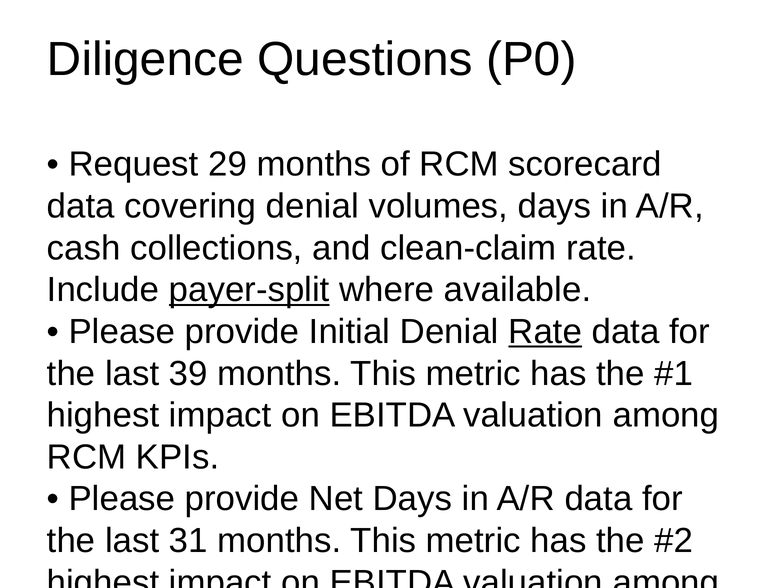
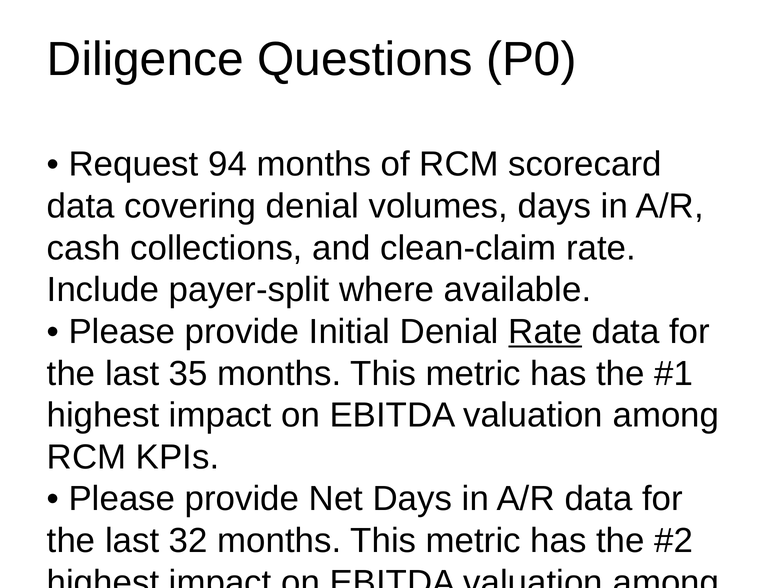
29: 29 -> 94
payer-split underline: present -> none
39: 39 -> 35
31: 31 -> 32
